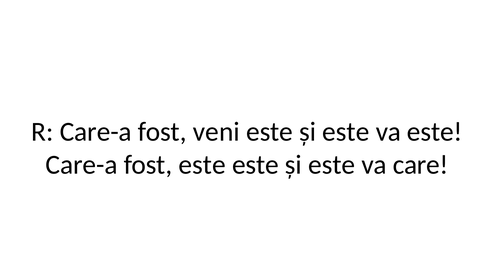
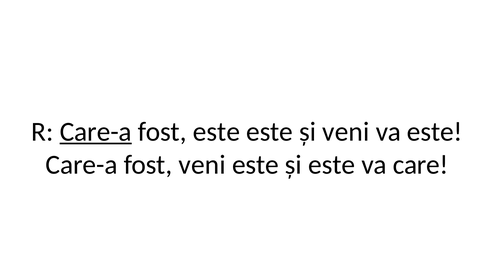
Care-a at (96, 132) underline: none -> present
fost veni: veni -> este
este at (346, 132): este -> veni
fost este: este -> veni
